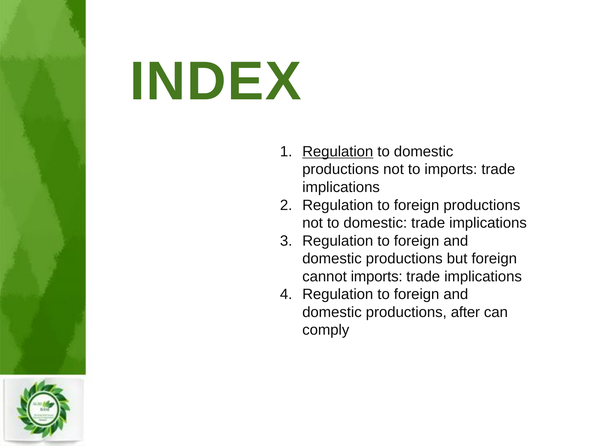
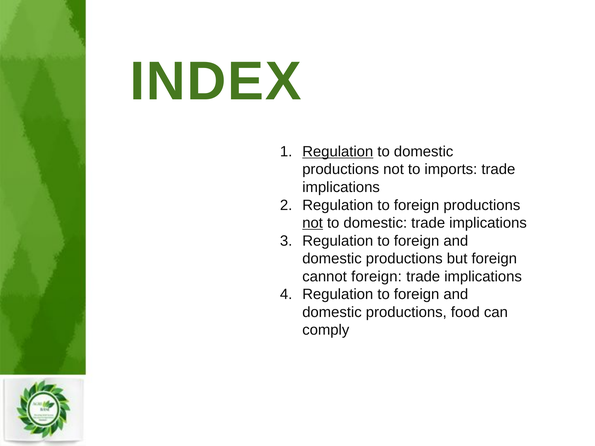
not at (313, 223) underline: none -> present
cannot imports: imports -> foreign
after: after -> food
